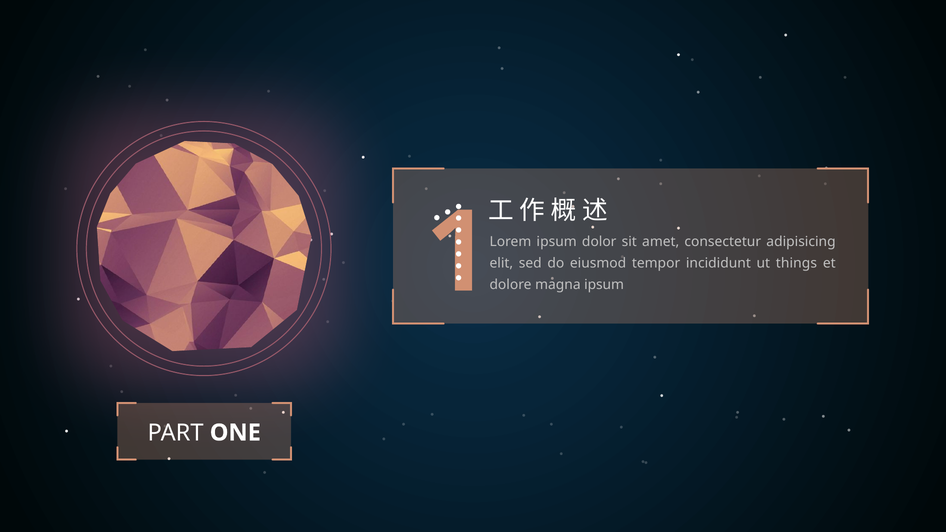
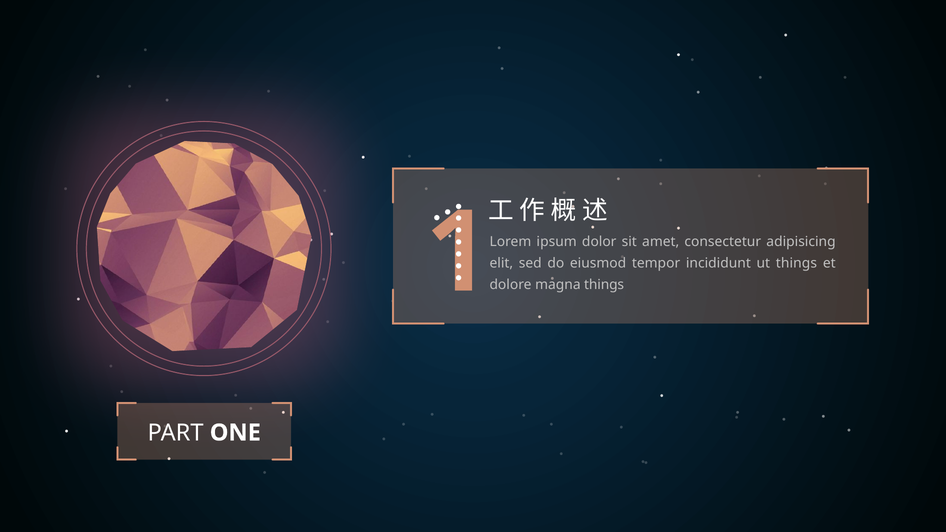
magna ipsum: ipsum -> things
